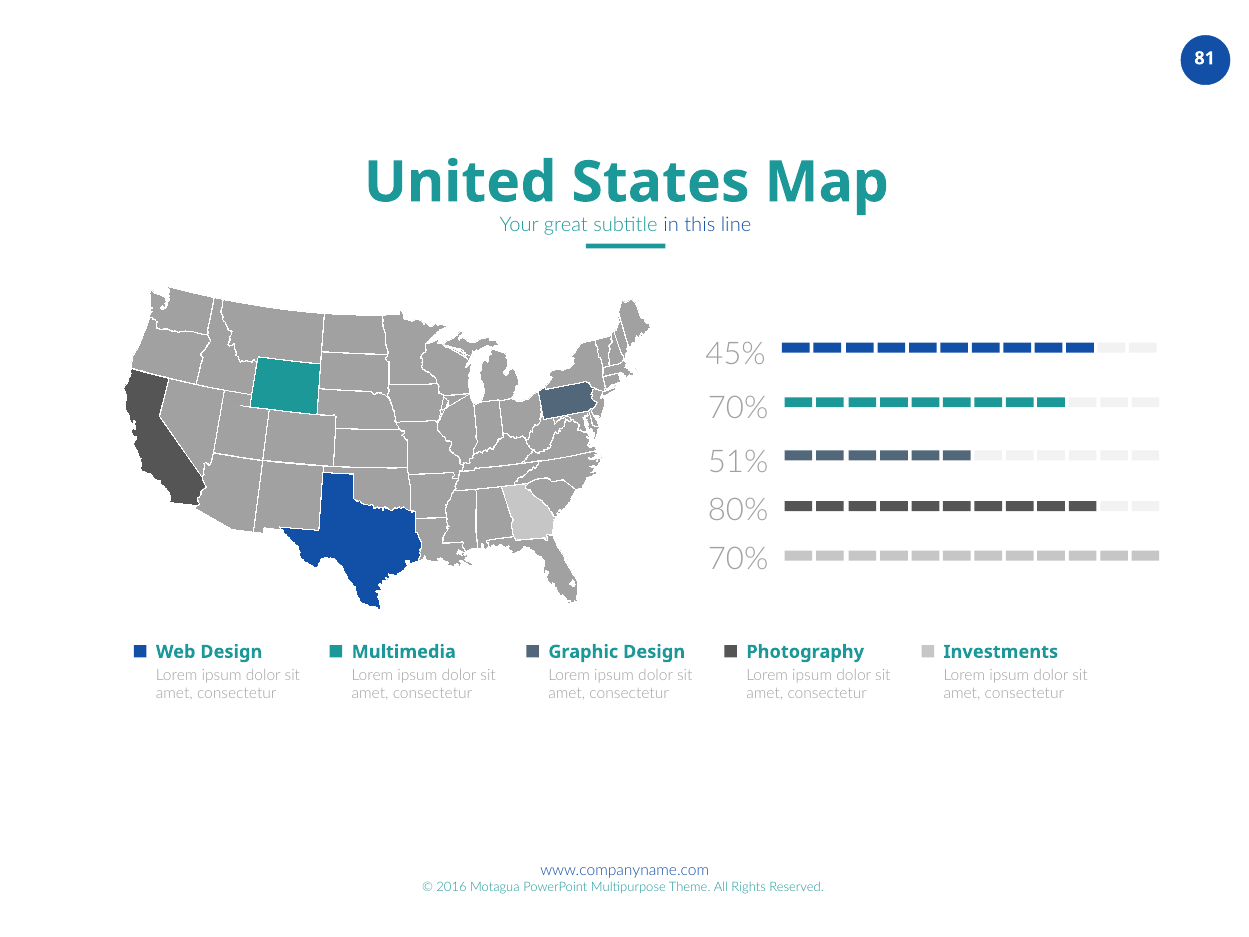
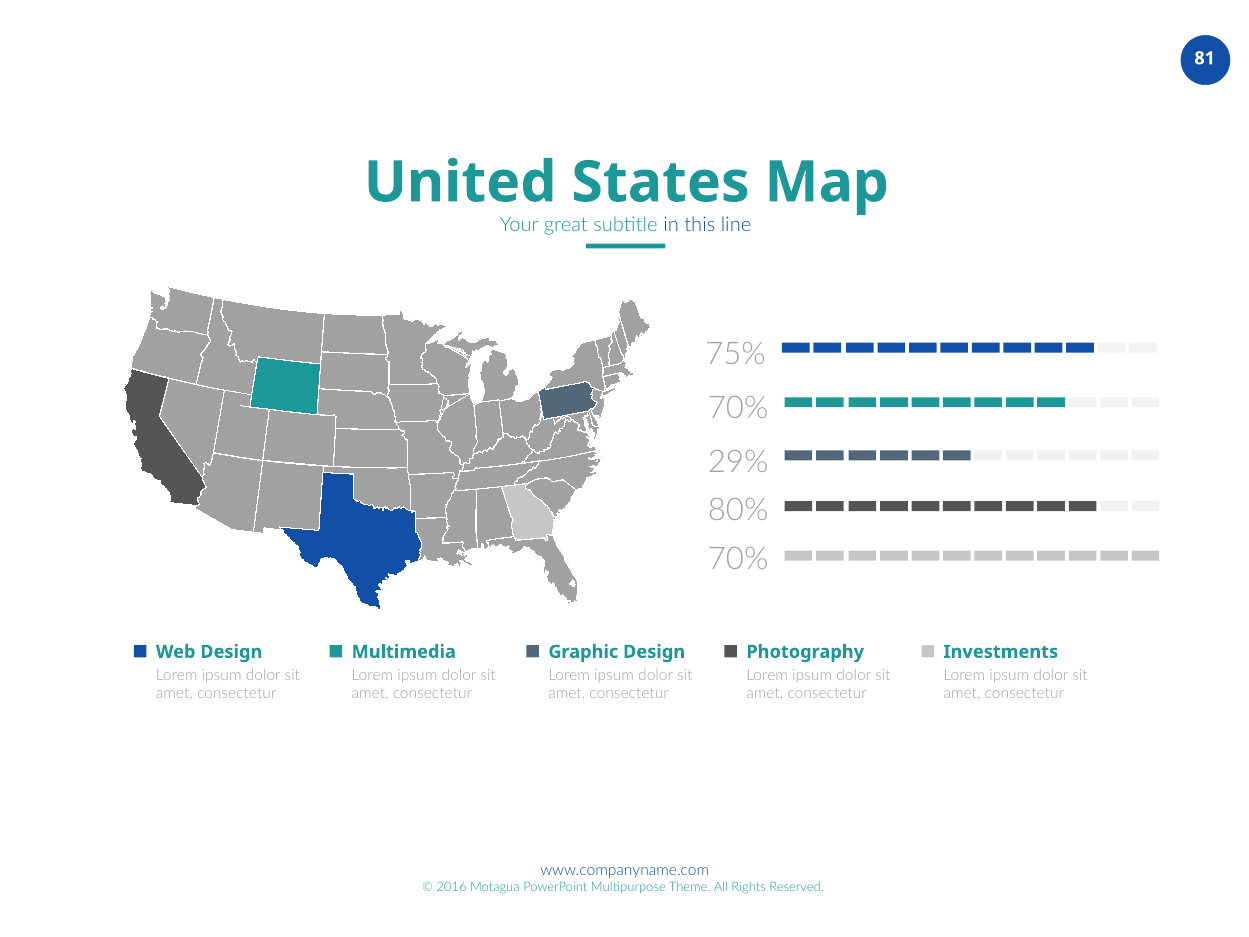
45%: 45% -> 75%
51%: 51% -> 29%
